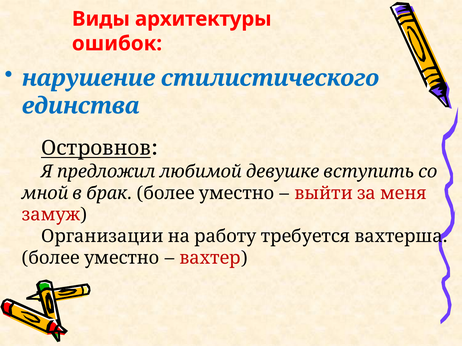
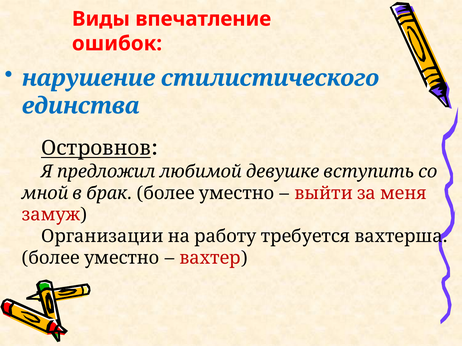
архитектуры: архитектуры -> впечатление
